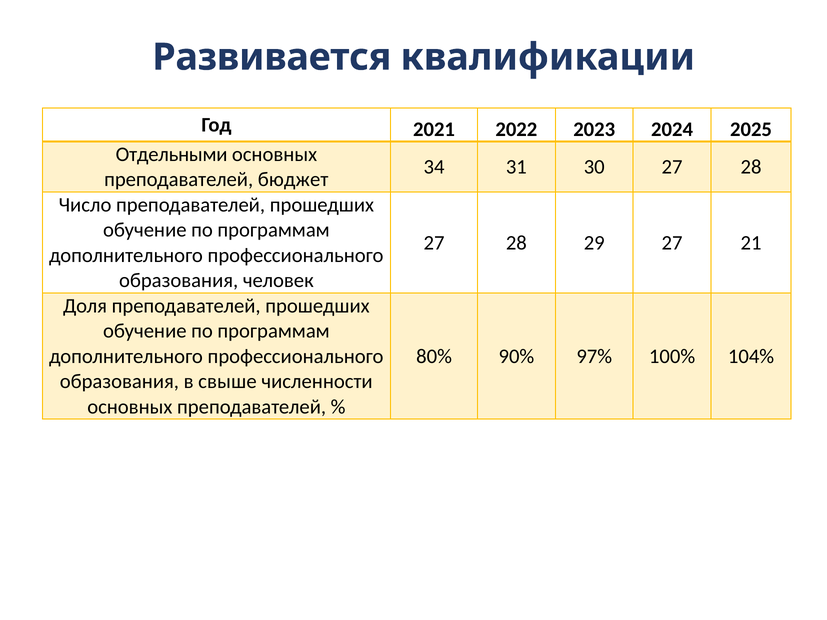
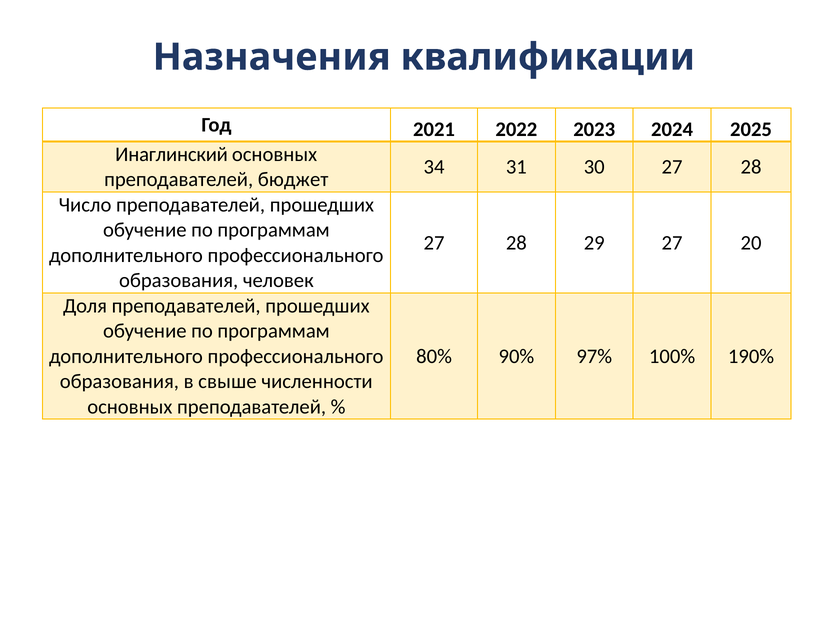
Развивается: Развивается -> Назначения
Отдельными: Отдельными -> Инаглинский
21: 21 -> 20
104%: 104% -> 190%
